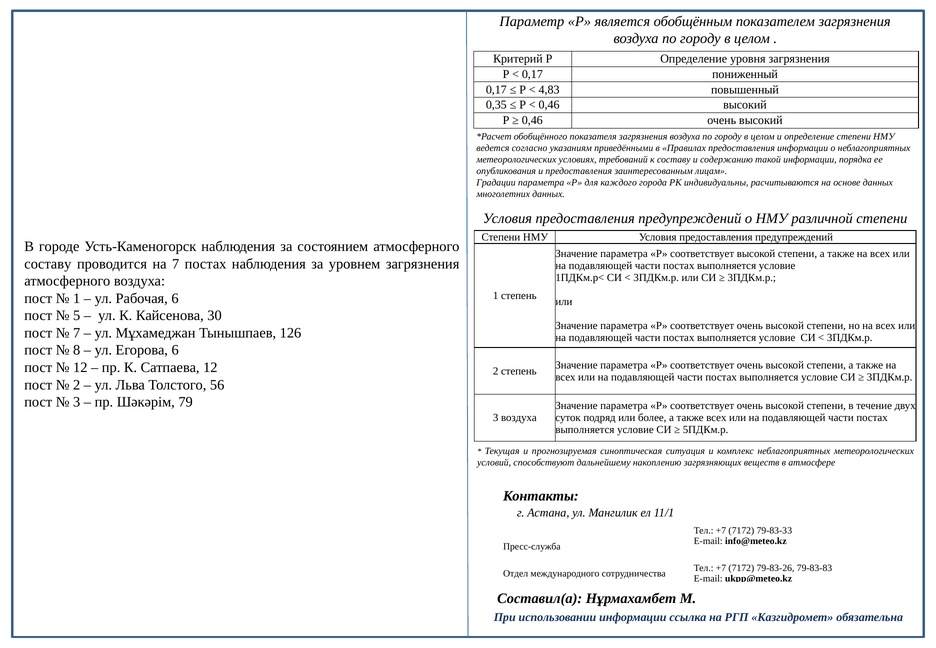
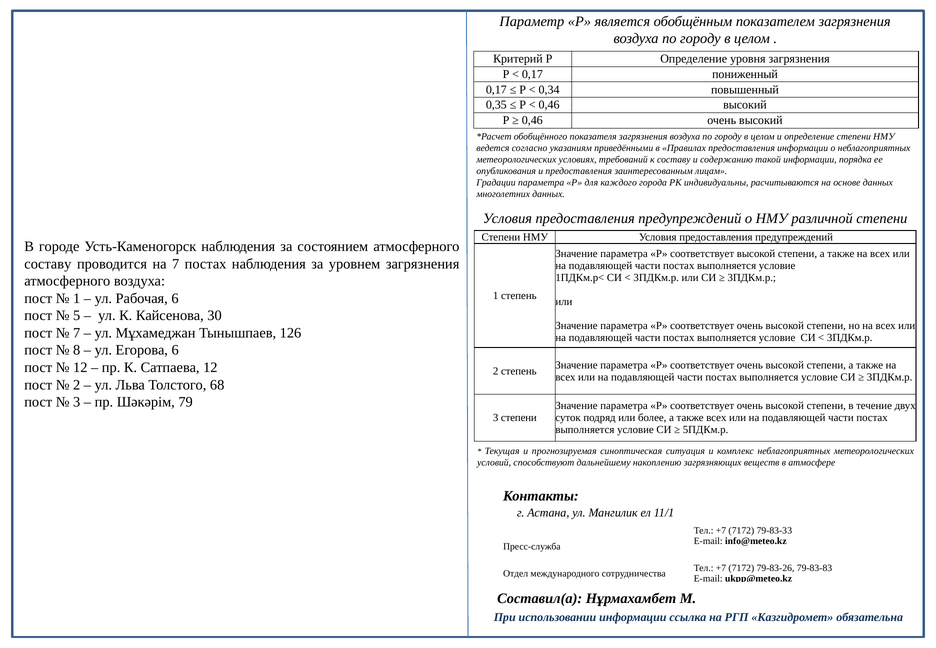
4,83: 4,83 -> 0,34
56: 56 -> 68
3 воздуха: воздуха -> степени
